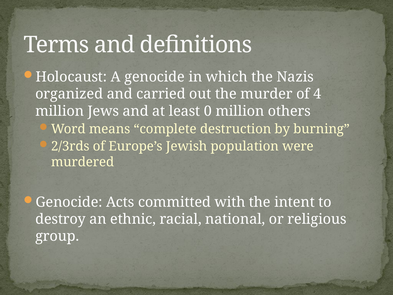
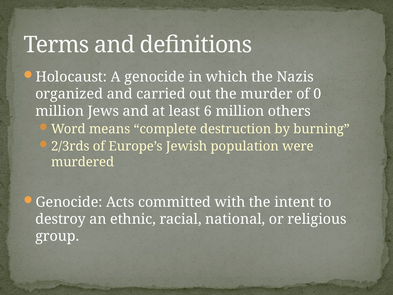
4: 4 -> 0
0: 0 -> 6
